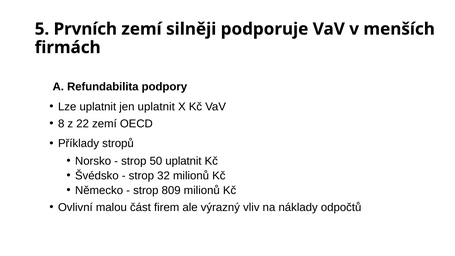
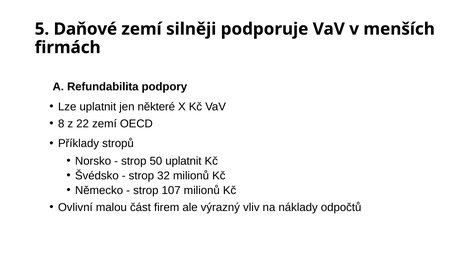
Prvních: Prvních -> Daňové
jen uplatnit: uplatnit -> některé
809: 809 -> 107
